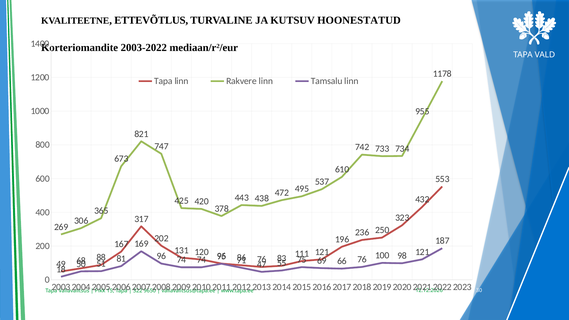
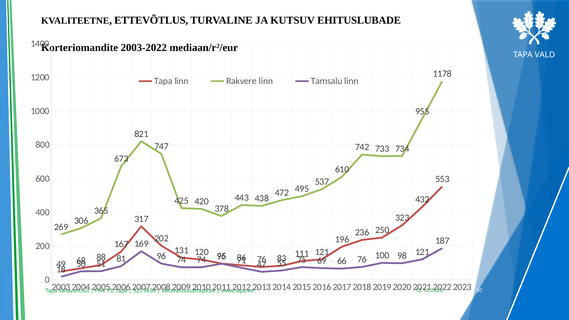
HOONESTATUD: HOONESTATUD -> EHITUSLUBADE
